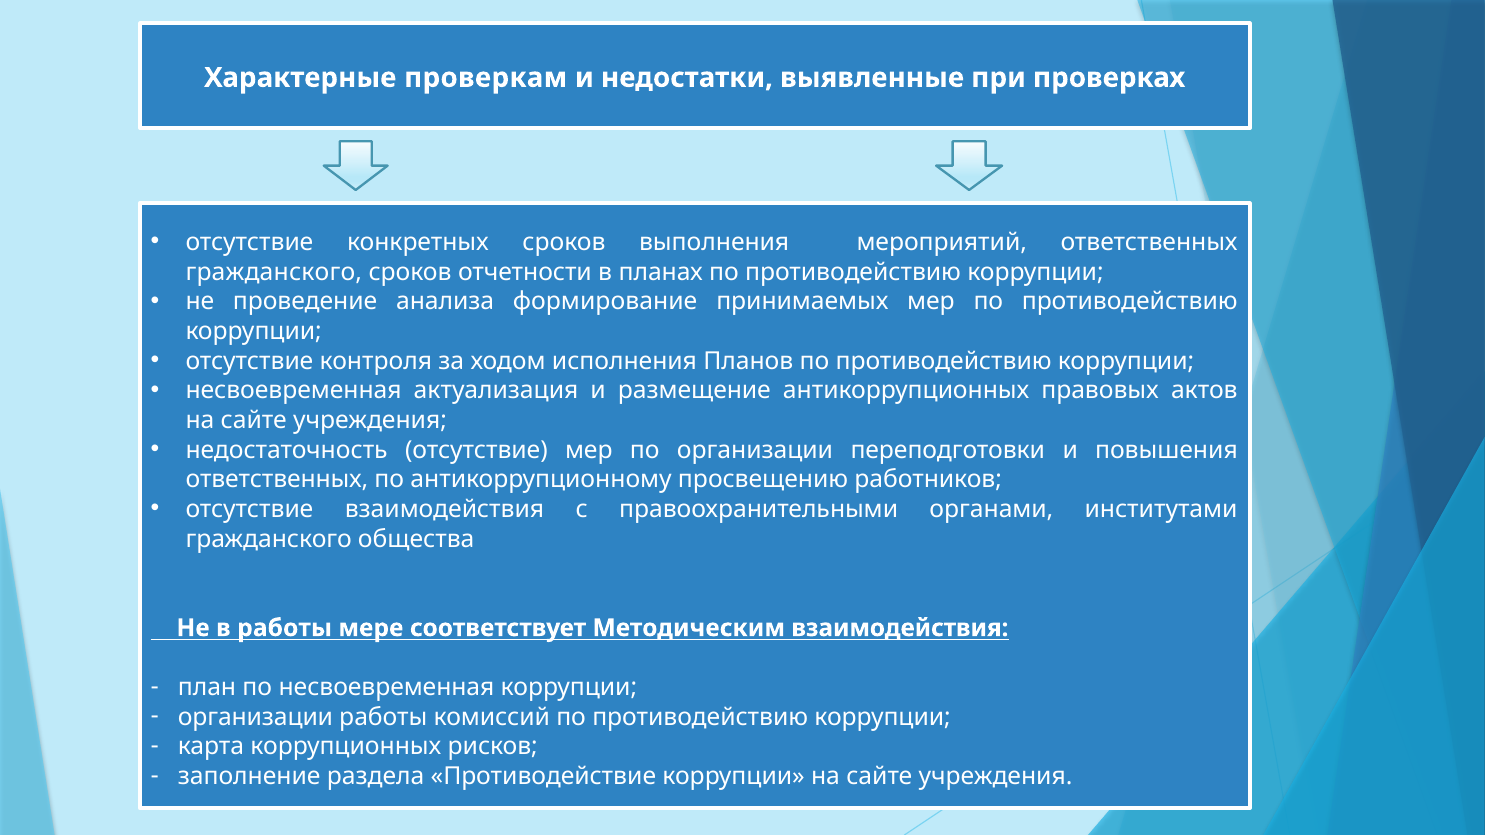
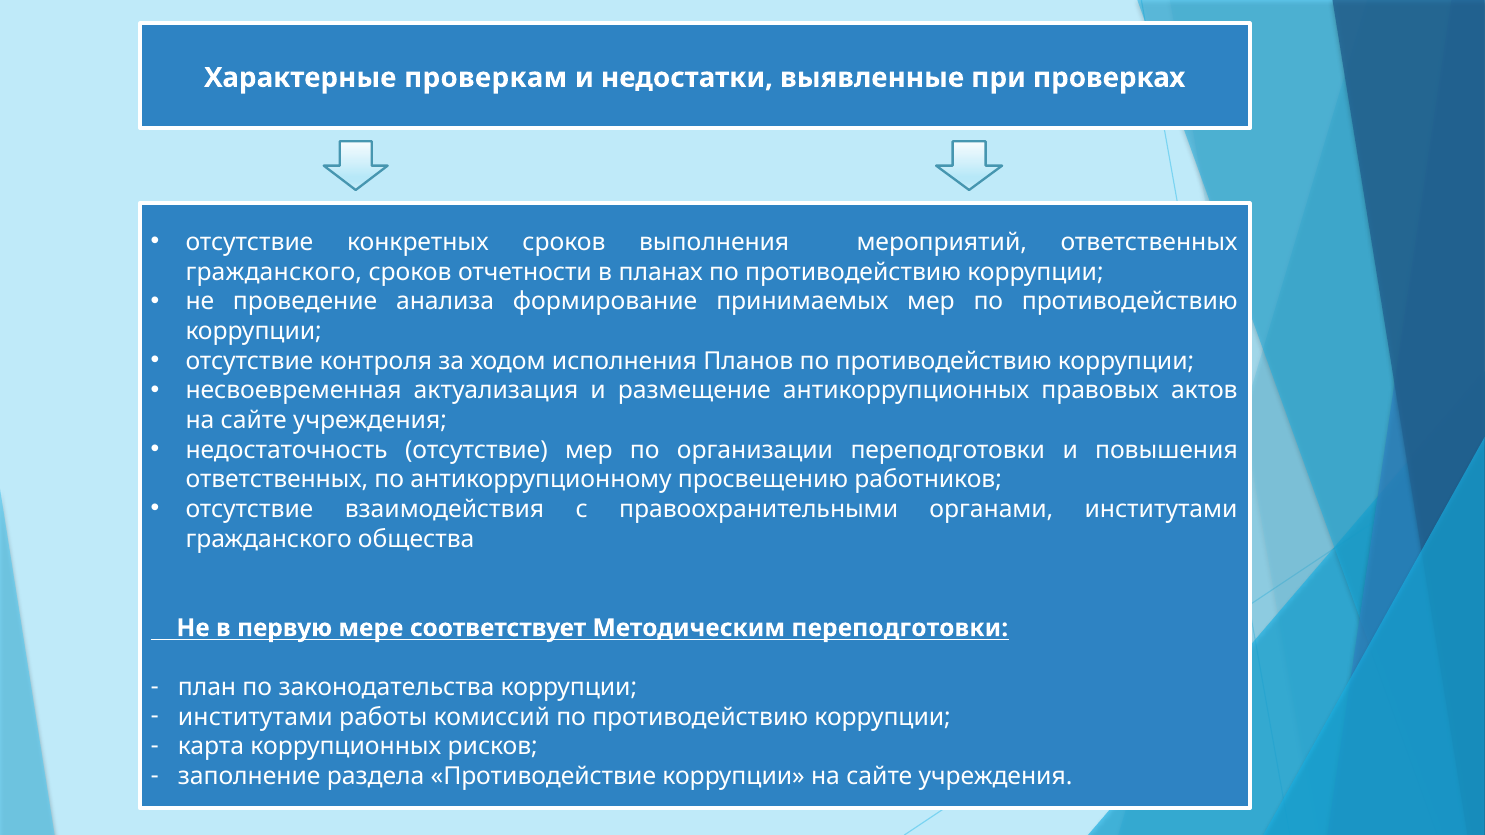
в работы: работы -> первую
Методическим взаимодействия: взаимодействия -> переподготовки
по несвоевременная: несвоевременная -> законодательства
организации at (256, 717): организации -> институтами
